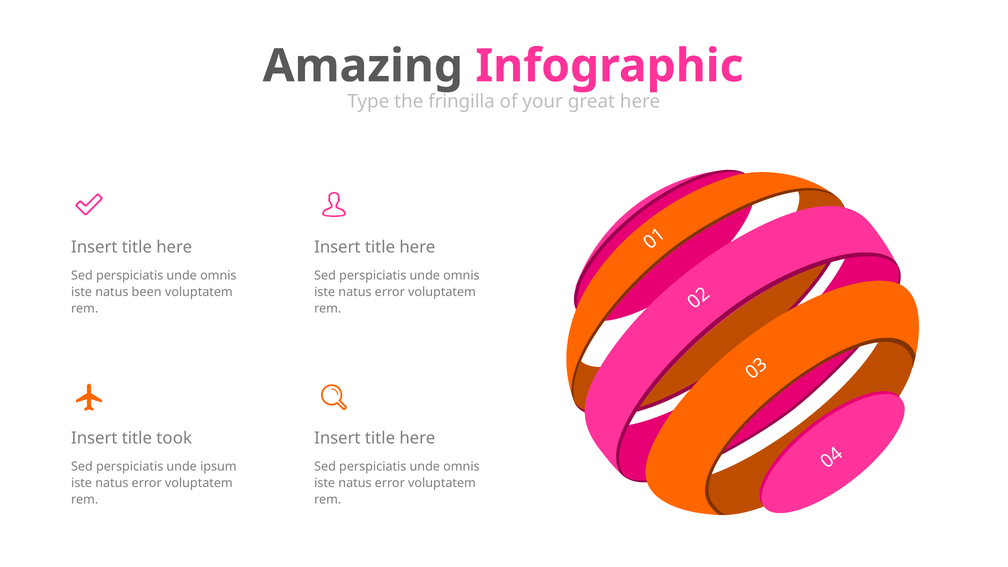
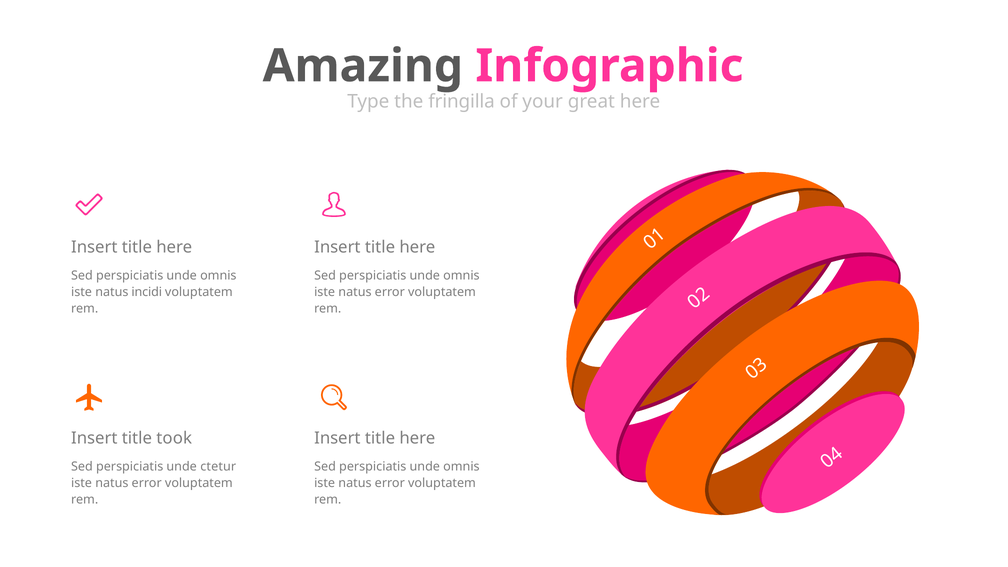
been: been -> incidi
ipsum: ipsum -> ctetur
